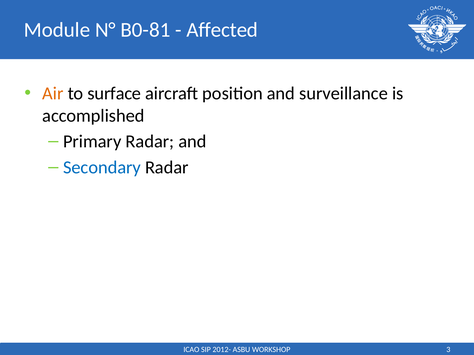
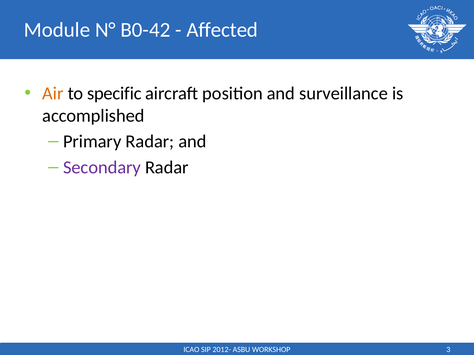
B0-81: B0-81 -> B0-42
surface: surface -> specific
Secondary colour: blue -> purple
